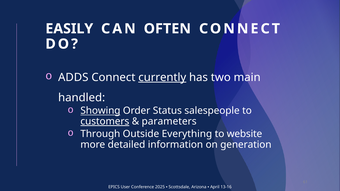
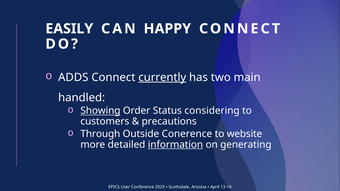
OFTEN: OFTEN -> HAPPY
salespeople: salespeople -> considering
customers underline: present -> none
parameters: parameters -> precautions
Everything: Everything -> Conerence
information underline: none -> present
generation: generation -> generating
